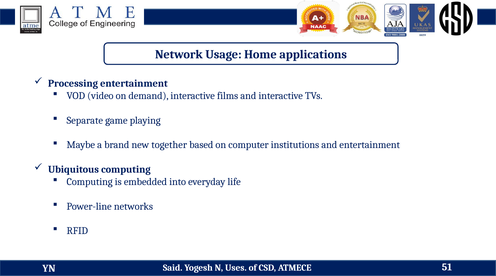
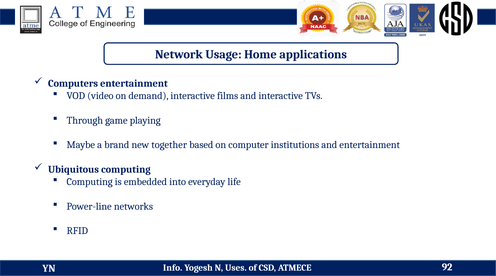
Processing: Processing -> Computers
Separate: Separate -> Through
Said: Said -> Info
51: 51 -> 92
